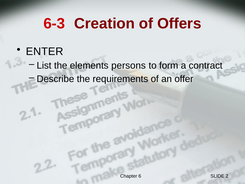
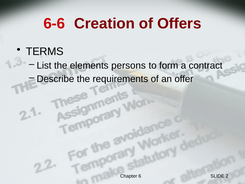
6-3: 6-3 -> 6-6
ENTER: ENTER -> TERMS
